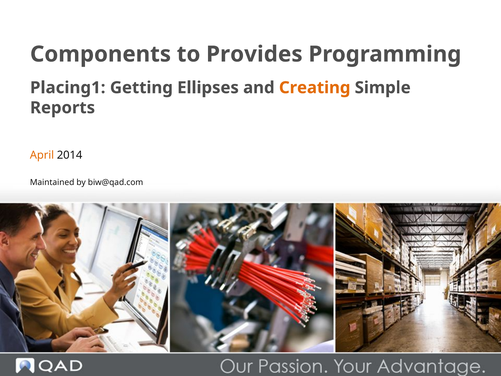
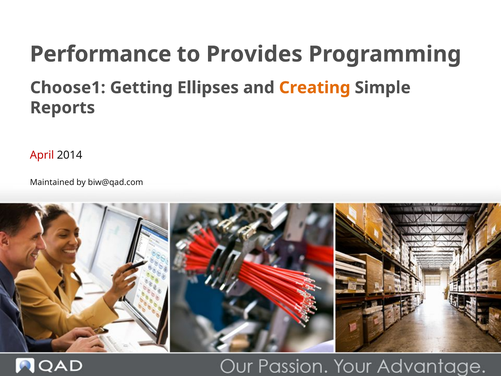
Components: Components -> Performance
Placing1: Placing1 -> Choose1
April colour: orange -> red
